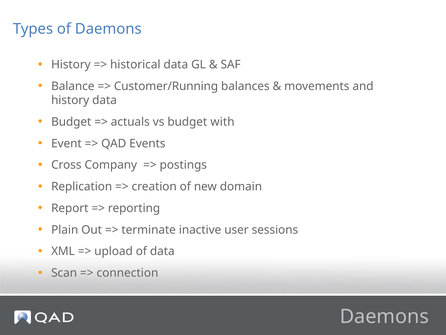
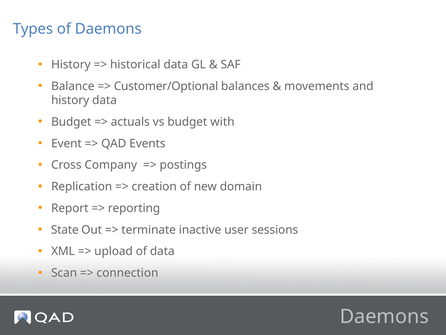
Customer/Running: Customer/Running -> Customer/Optional
Plain: Plain -> State
